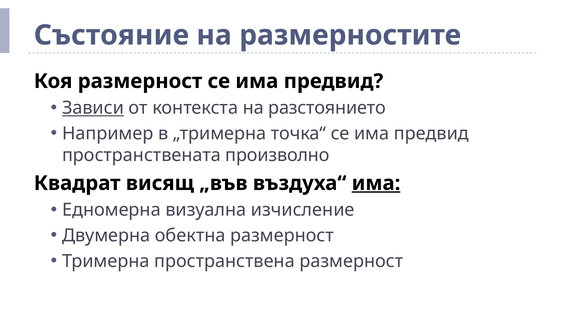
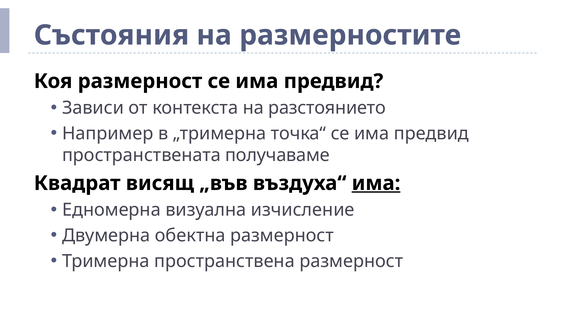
Състояние: Състояние -> Състояния
Зависи underline: present -> none
произволно: произволно -> получаваме
